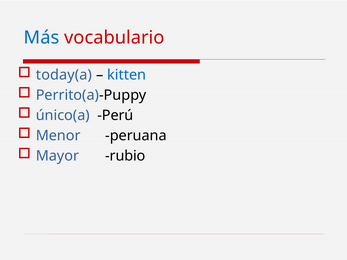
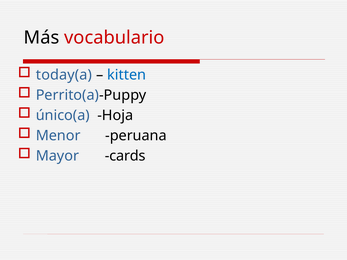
Más colour: blue -> black
Perú: Perú -> Hoja
rubio: rubio -> cards
